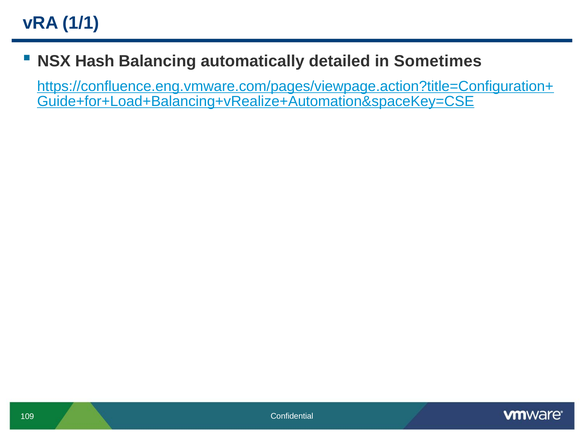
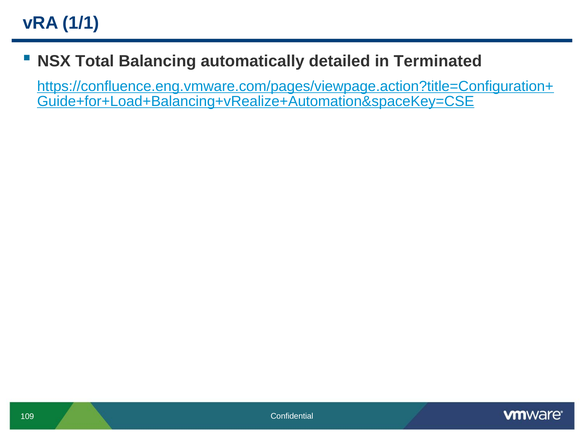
Hash: Hash -> Total
Sometimes: Sometimes -> Terminated
